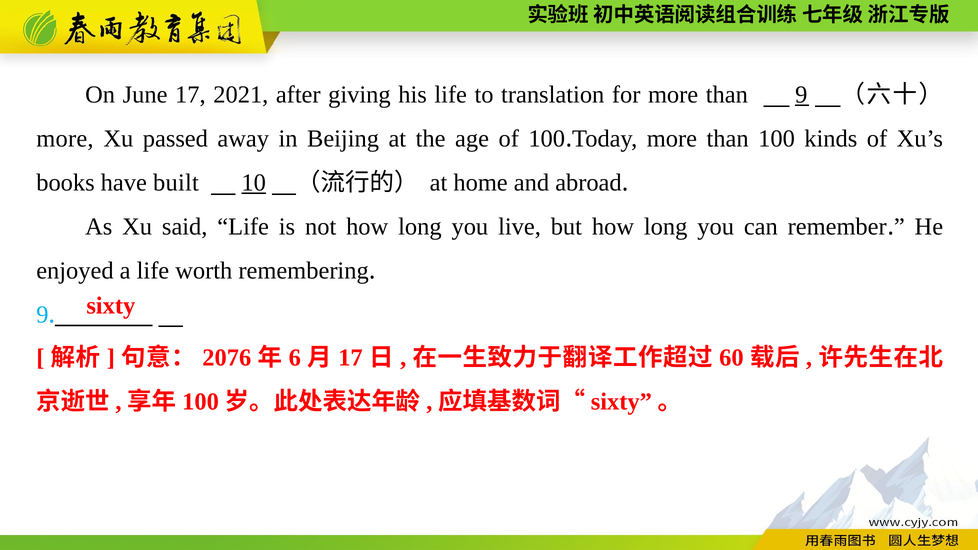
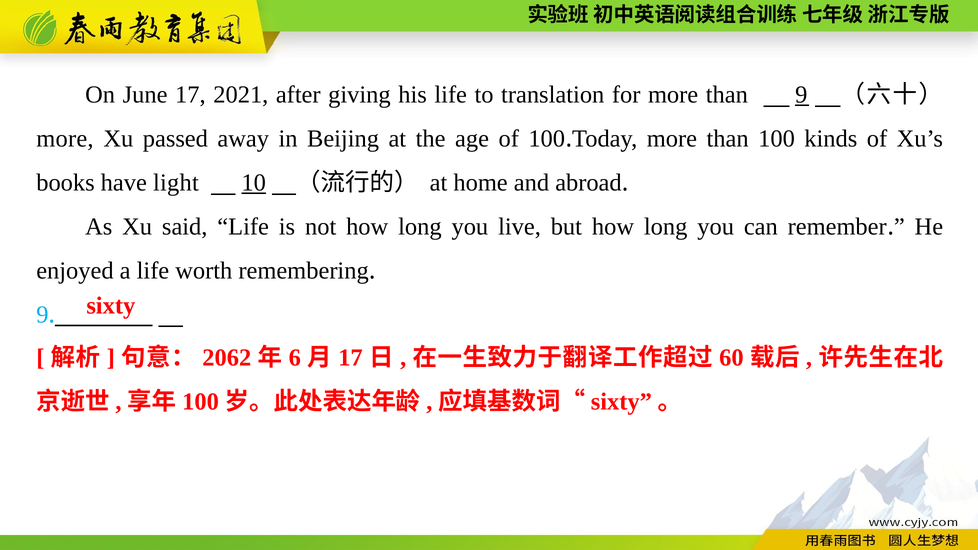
built: built -> light
2076: 2076 -> 2062
